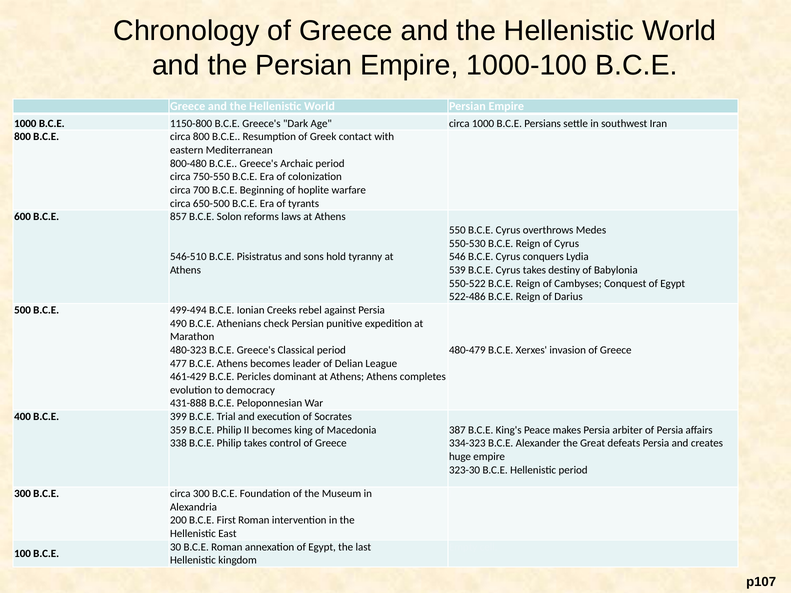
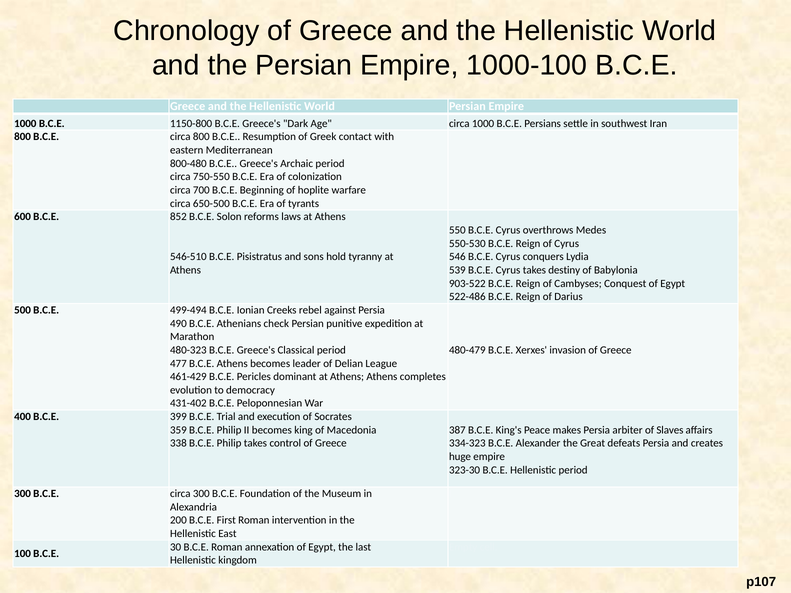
857: 857 -> 852
550-522: 550-522 -> 903-522
431-888: 431-888 -> 431-402
of Persia: Persia -> Slaves
